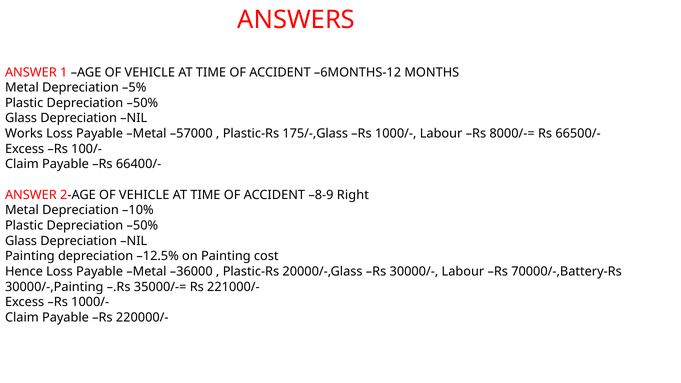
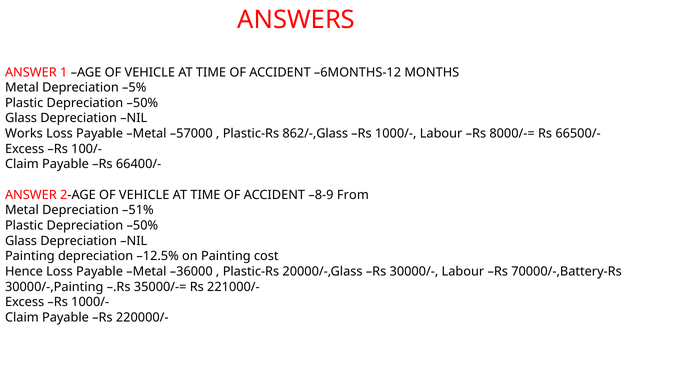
175/-,Glass: 175/-,Glass -> 862/-,Glass
Right: Right -> From
–10%: –10% -> –51%
